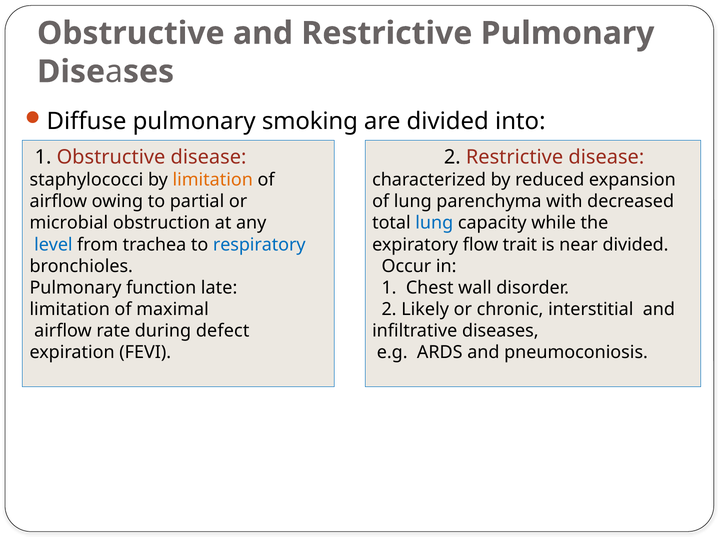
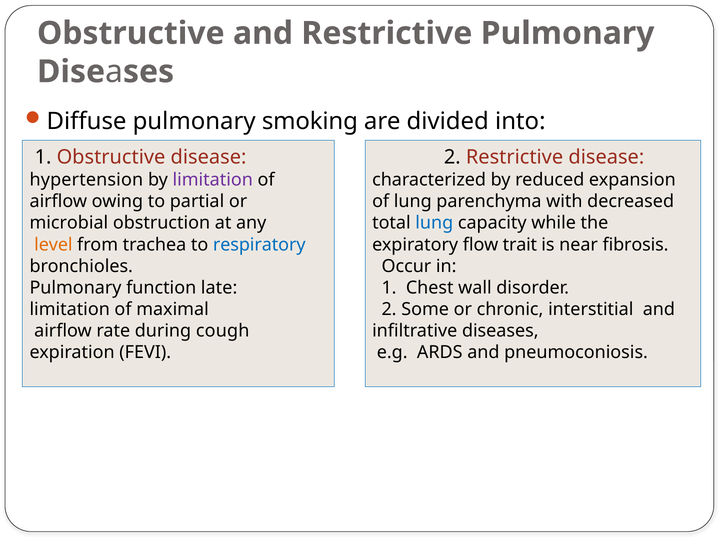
staphylococci: staphylococci -> hypertension
limitation at (213, 180) colour: orange -> purple
level colour: blue -> orange
near divided: divided -> fibrosis
Likely: Likely -> Some
defect: defect -> cough
